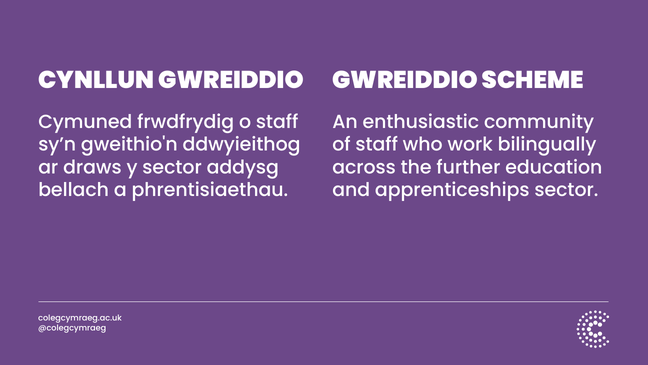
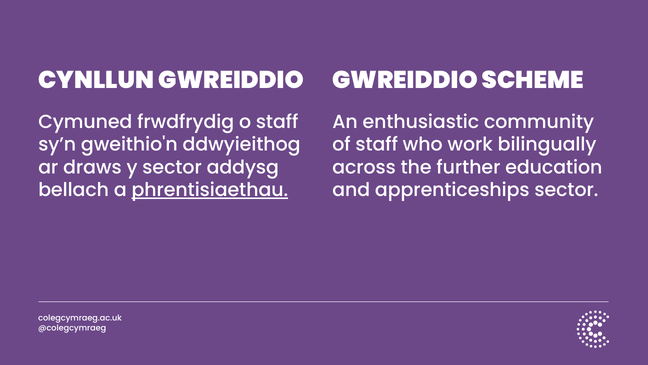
phrentisiaethau underline: none -> present
